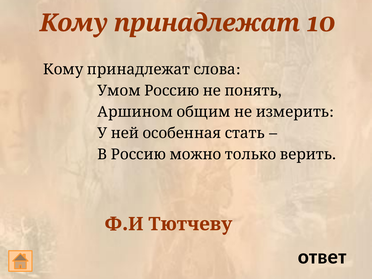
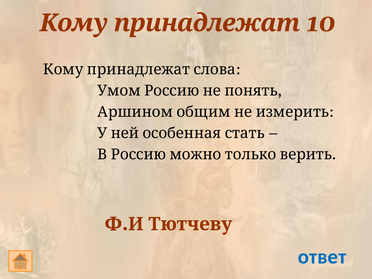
ответ colour: black -> blue
